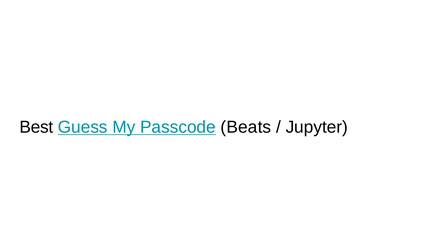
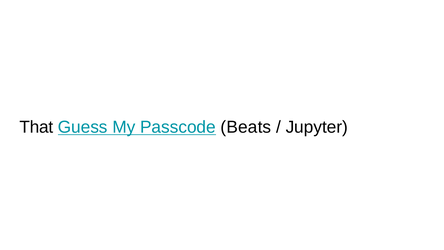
Best: Best -> That
